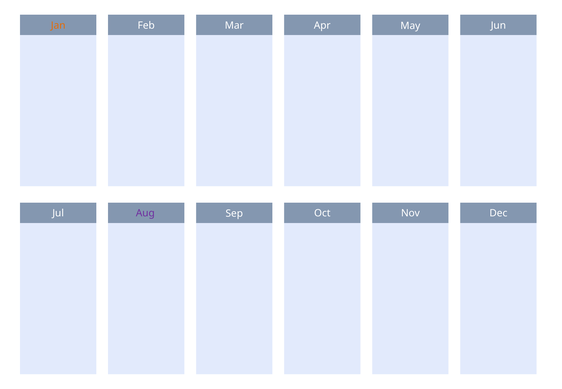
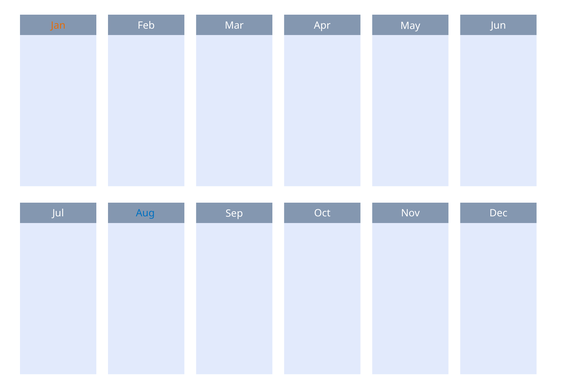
Aug colour: purple -> blue
